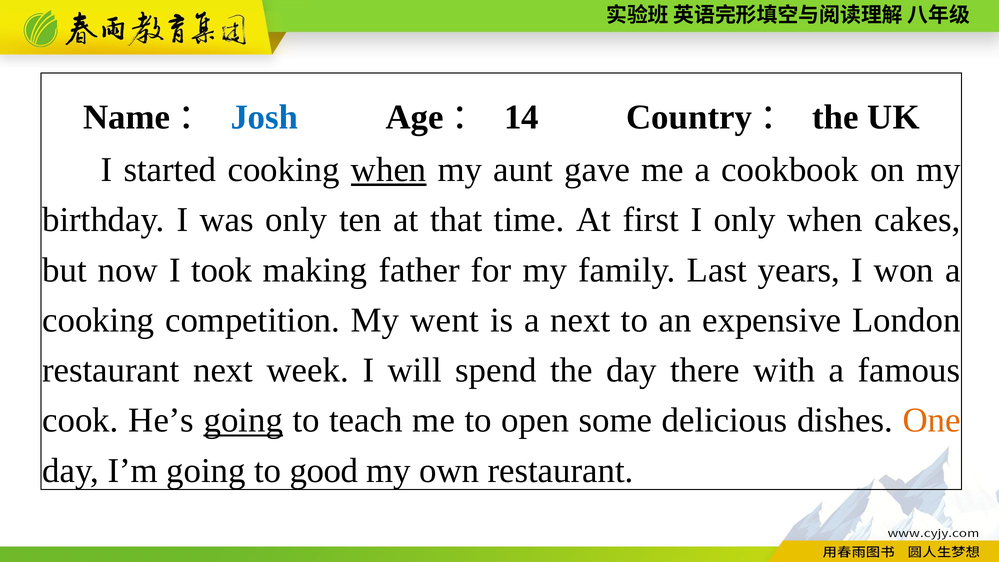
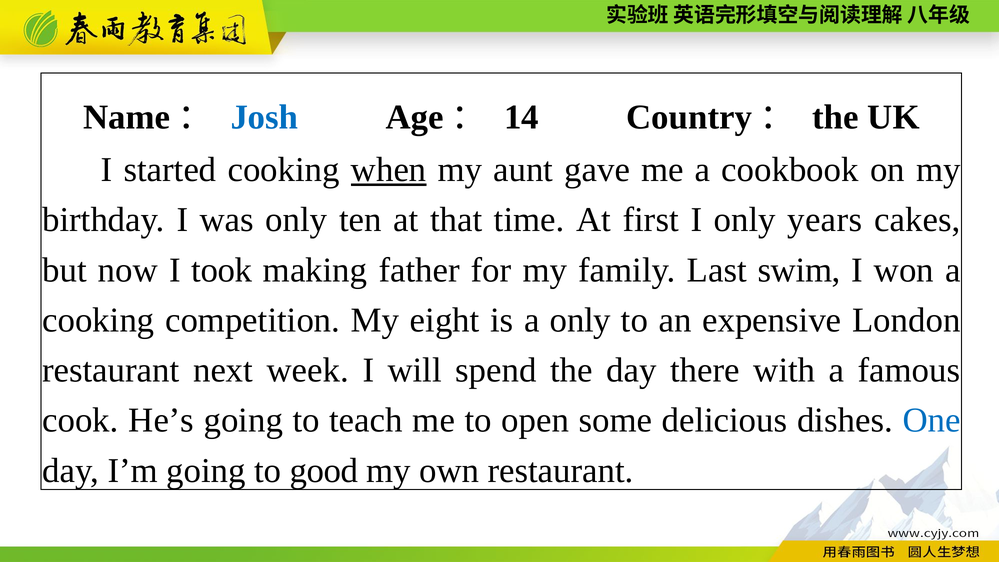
only when: when -> years
years: years -> swim
went: went -> eight
a next: next -> only
going at (243, 420) underline: present -> none
One colour: orange -> blue
